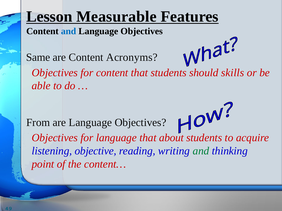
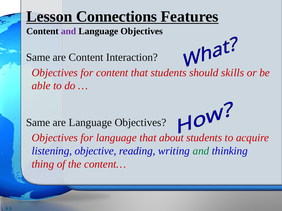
Measurable: Measurable -> Connections
and at (69, 31) colour: blue -> purple
Acronyms: Acronyms -> Interaction
From at (38, 123): From -> Same
point: point -> thing
